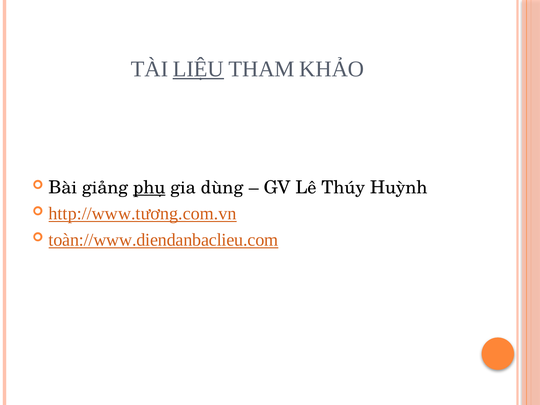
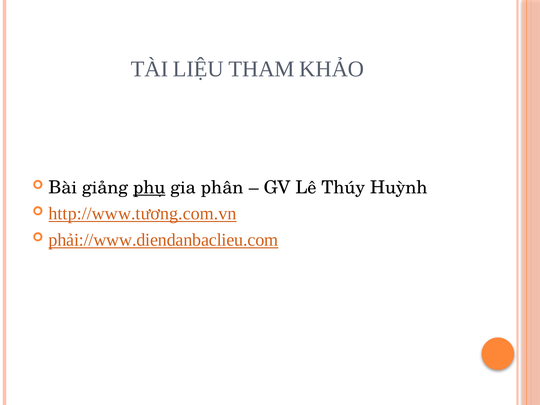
LIỆU underline: present -> none
dùng: dùng -> phân
toàn://www.diendanbaclieu.com: toàn://www.diendanbaclieu.com -> phải://www.diendanbaclieu.com
